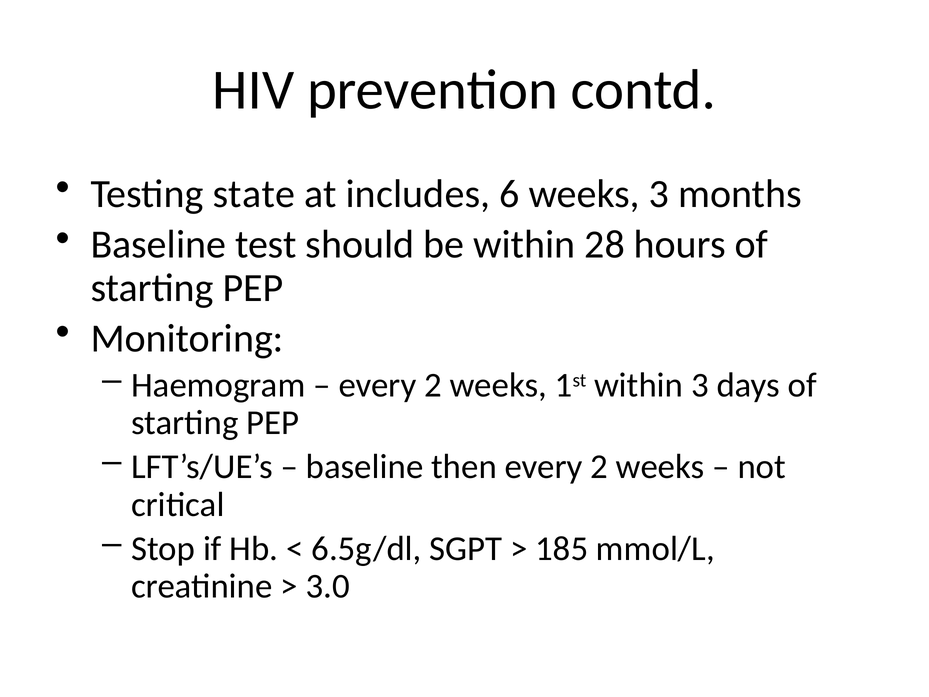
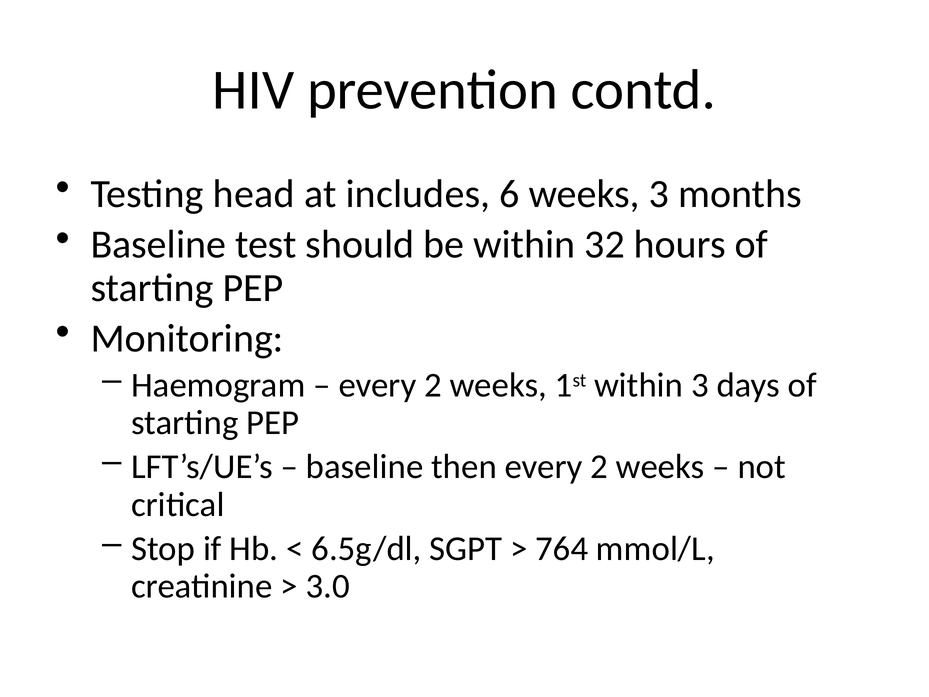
state: state -> head
28: 28 -> 32
185: 185 -> 764
